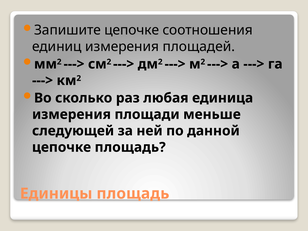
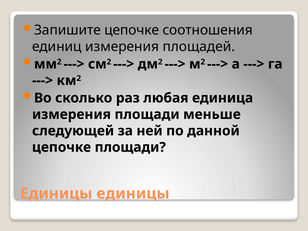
цепочке площадь: площадь -> площади
Единицы площадь: площадь -> единицы
